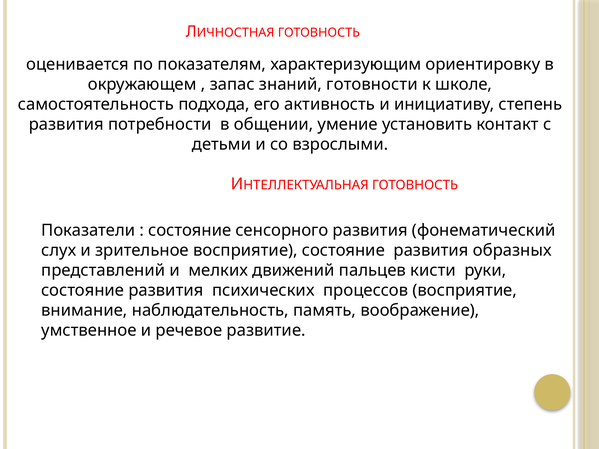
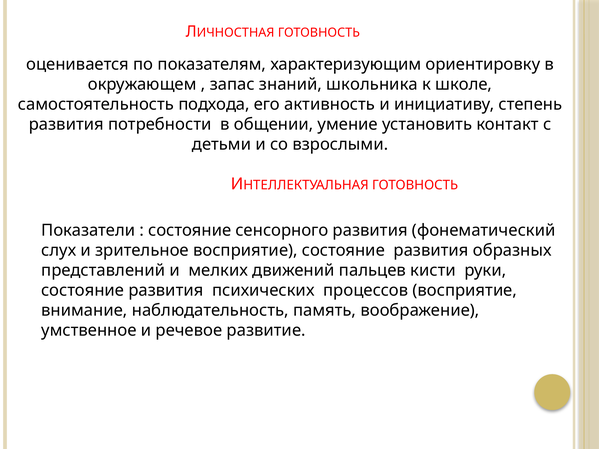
готовности: готовности -> школьника
